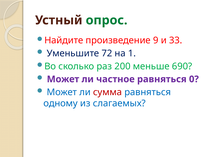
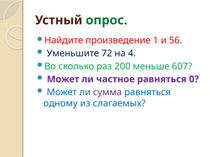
9: 9 -> 1
33: 33 -> 56
1: 1 -> 4
690: 690 -> 607
сумма colour: red -> purple
